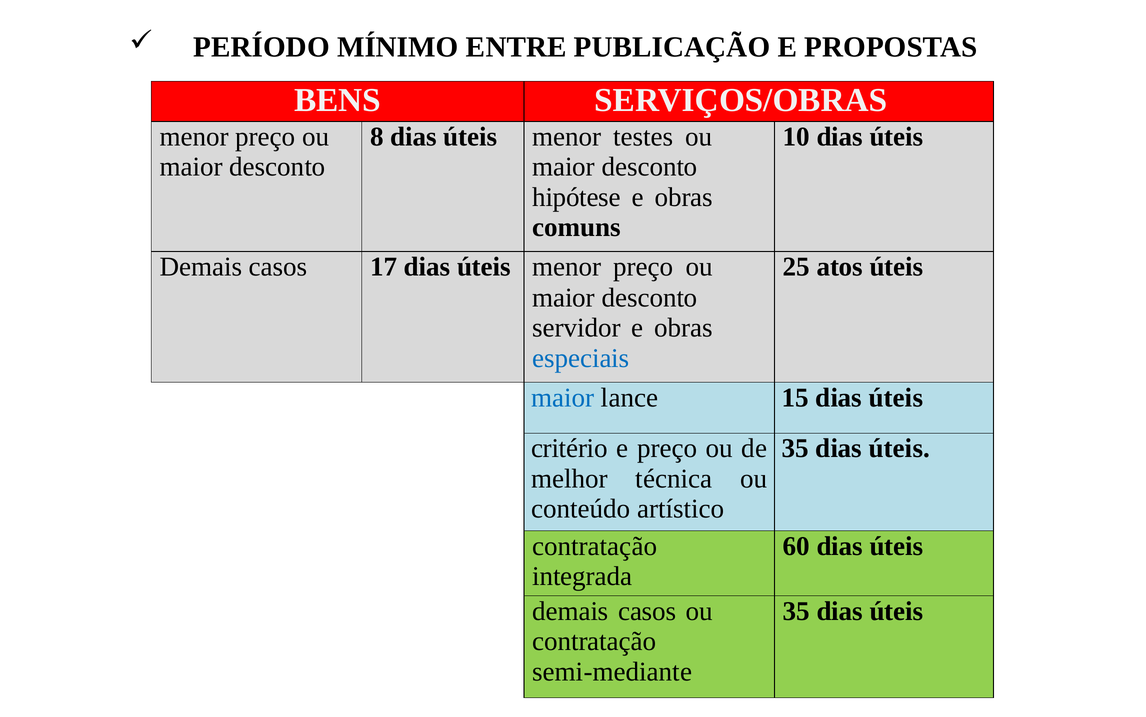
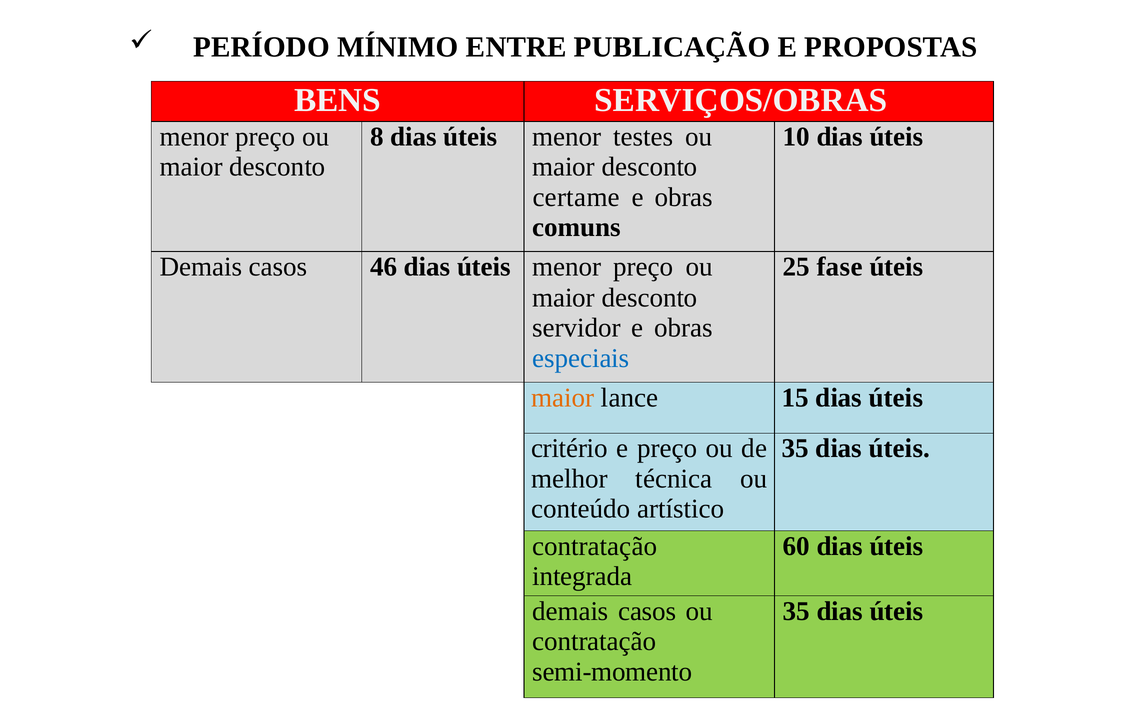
hipótese: hipótese -> certame
17: 17 -> 46
atos: atos -> fase
maior at (563, 397) colour: blue -> orange
semi-mediante: semi-mediante -> semi-momento
